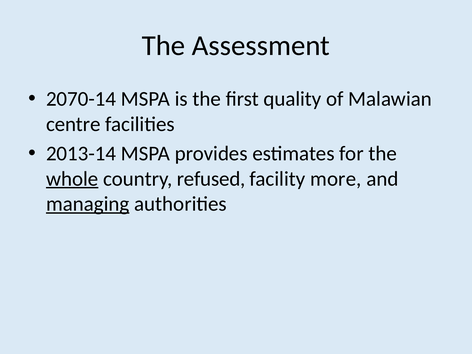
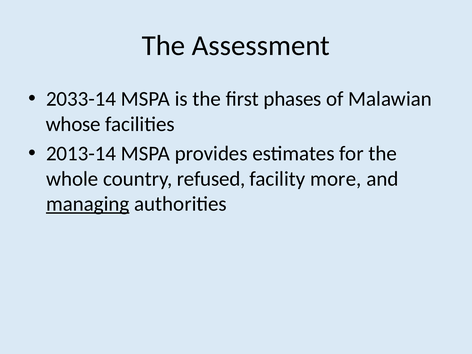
2070-14: 2070-14 -> 2033-14
quality: quality -> phases
centre: centre -> whose
whole underline: present -> none
